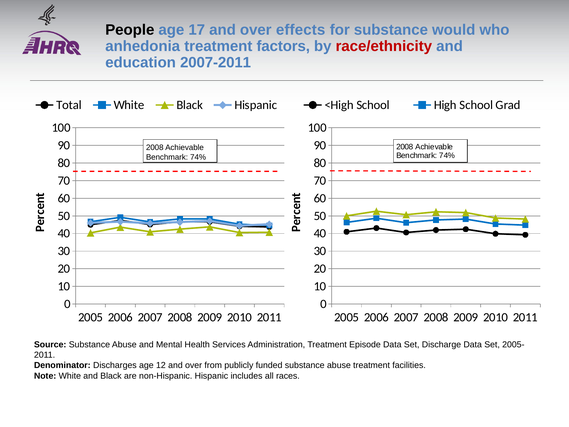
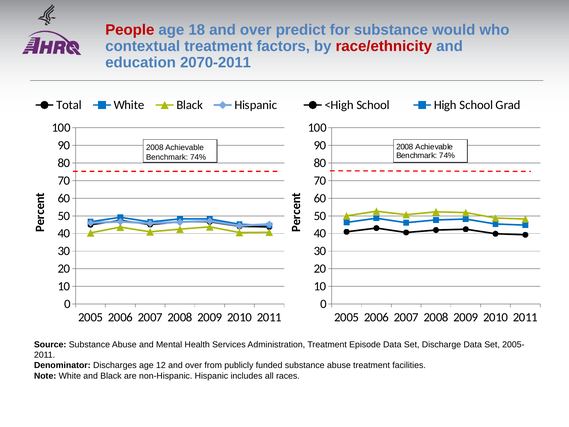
People colour: black -> red
17: 17 -> 18
effects: effects -> predict
anhedonia: anhedonia -> contextual
2007-2011: 2007-2011 -> 2070-2011
